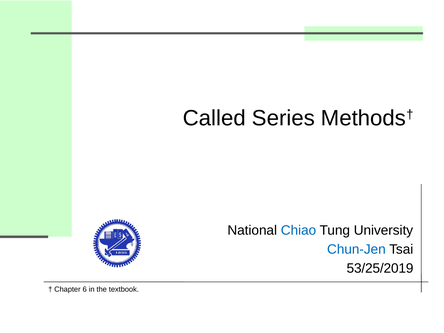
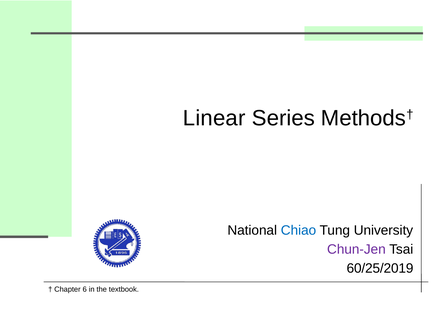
Called: Called -> Linear
Chun-Jen colour: blue -> purple
53/25/2019: 53/25/2019 -> 60/25/2019
